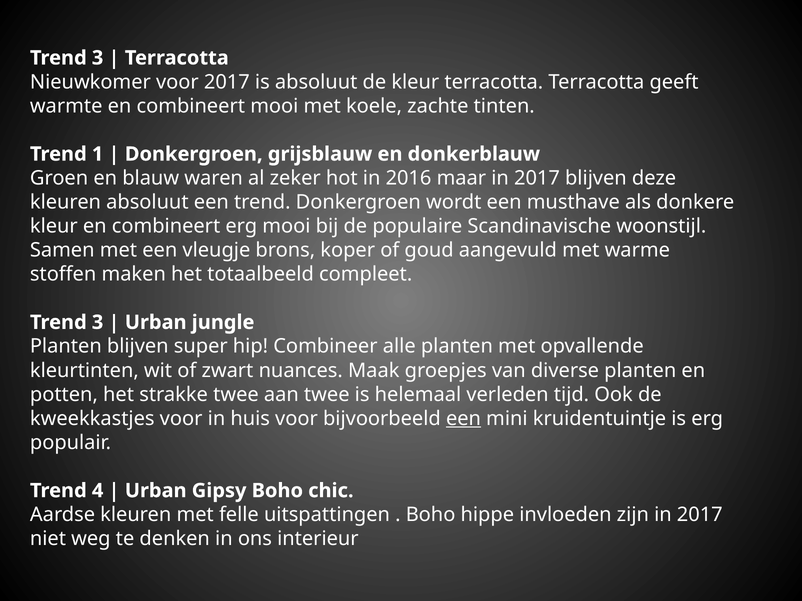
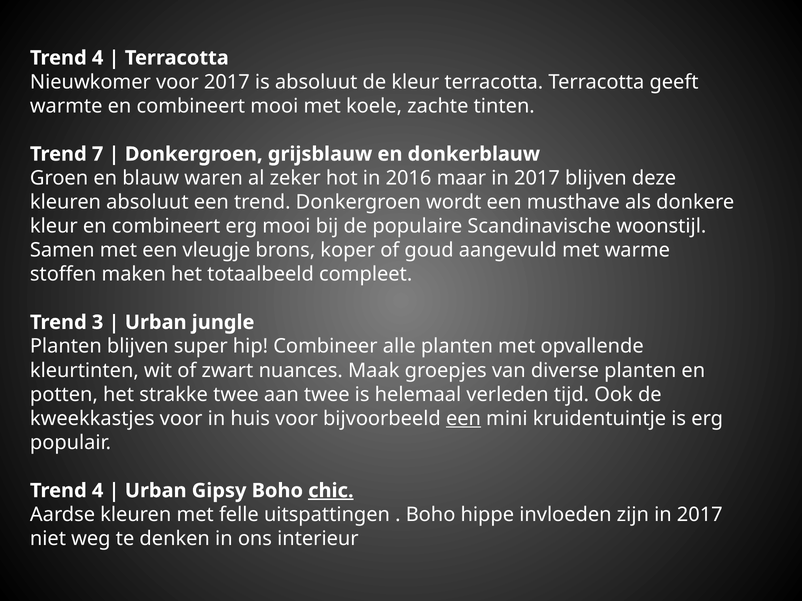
3 at (98, 58): 3 -> 4
1: 1 -> 7
chic underline: none -> present
